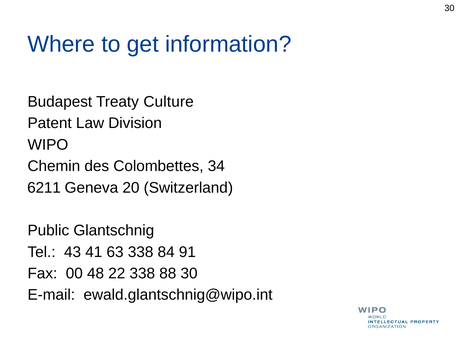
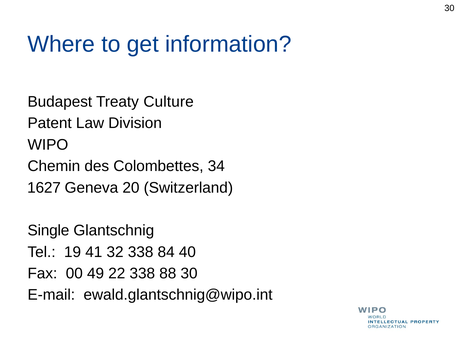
6211: 6211 -> 1627
Public: Public -> Single
43: 43 -> 19
63: 63 -> 32
91: 91 -> 40
48: 48 -> 49
